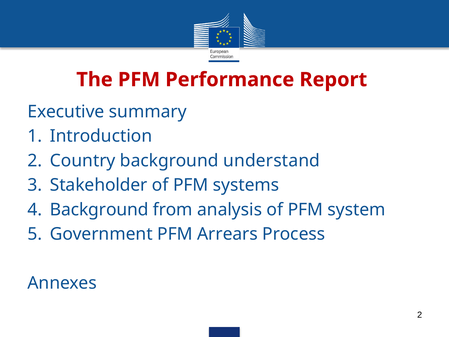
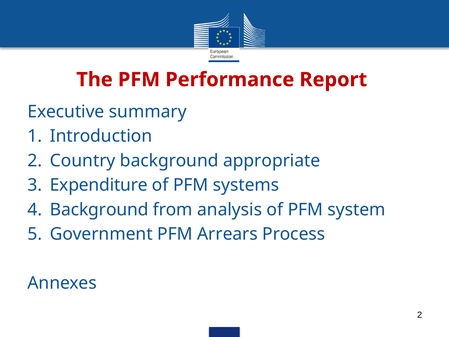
understand: understand -> appropriate
Stakeholder: Stakeholder -> Expenditure
